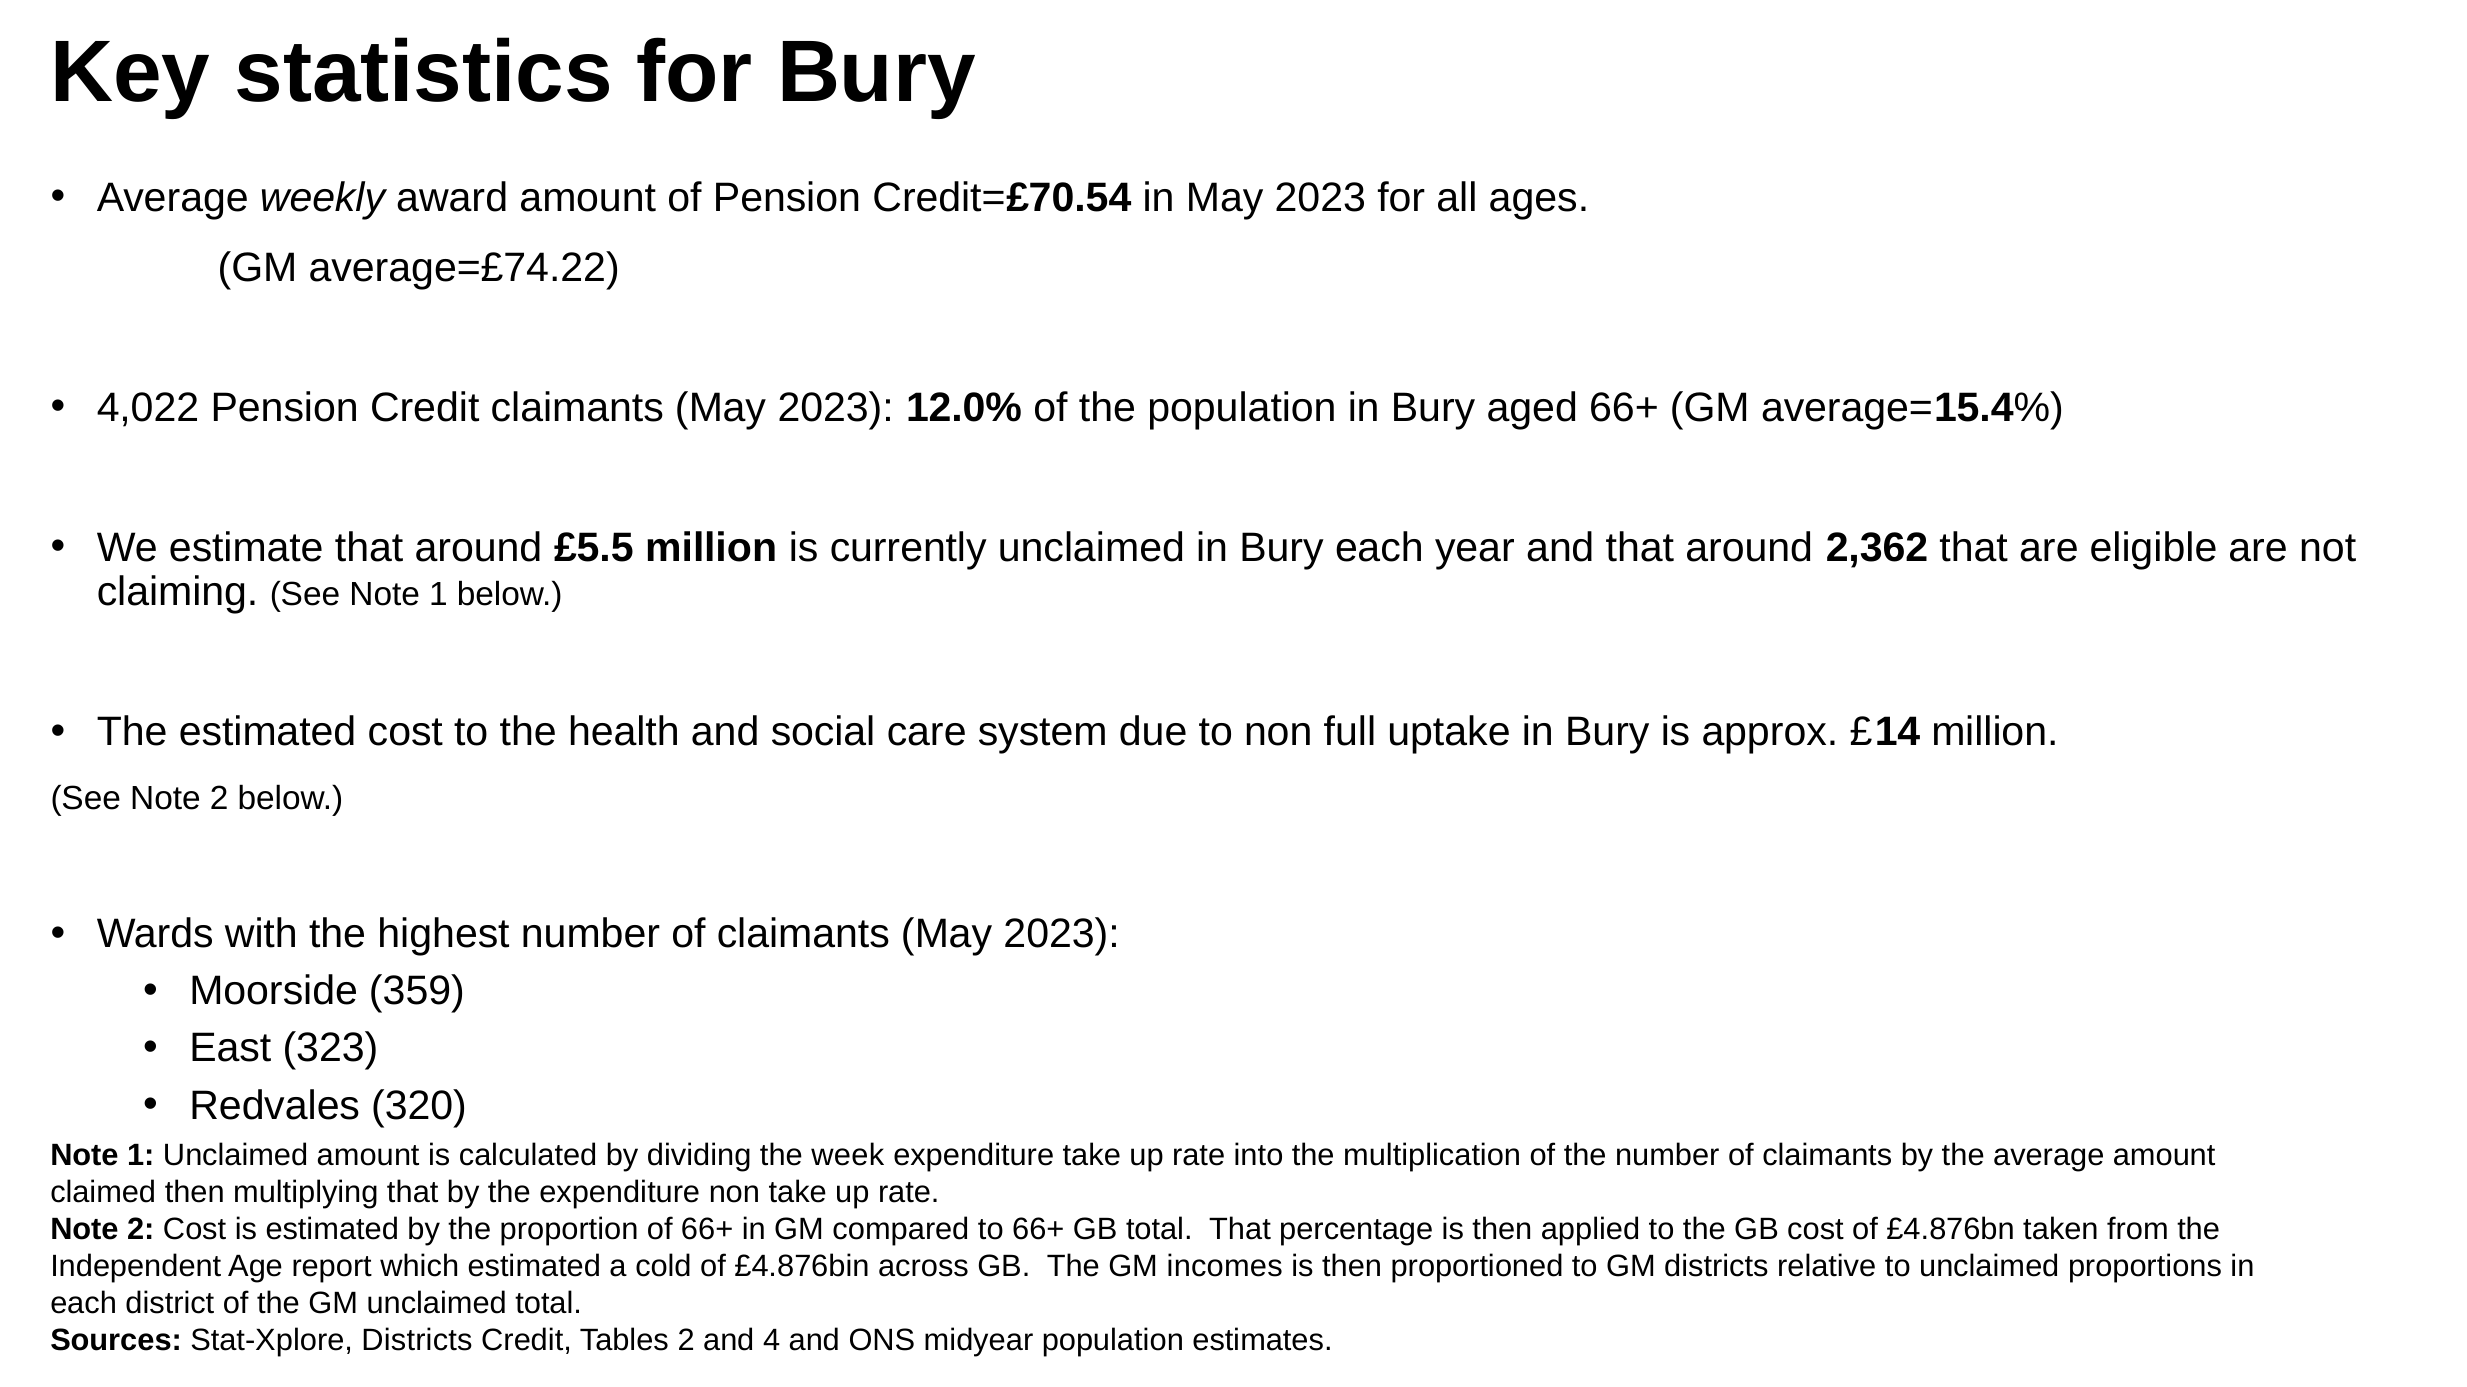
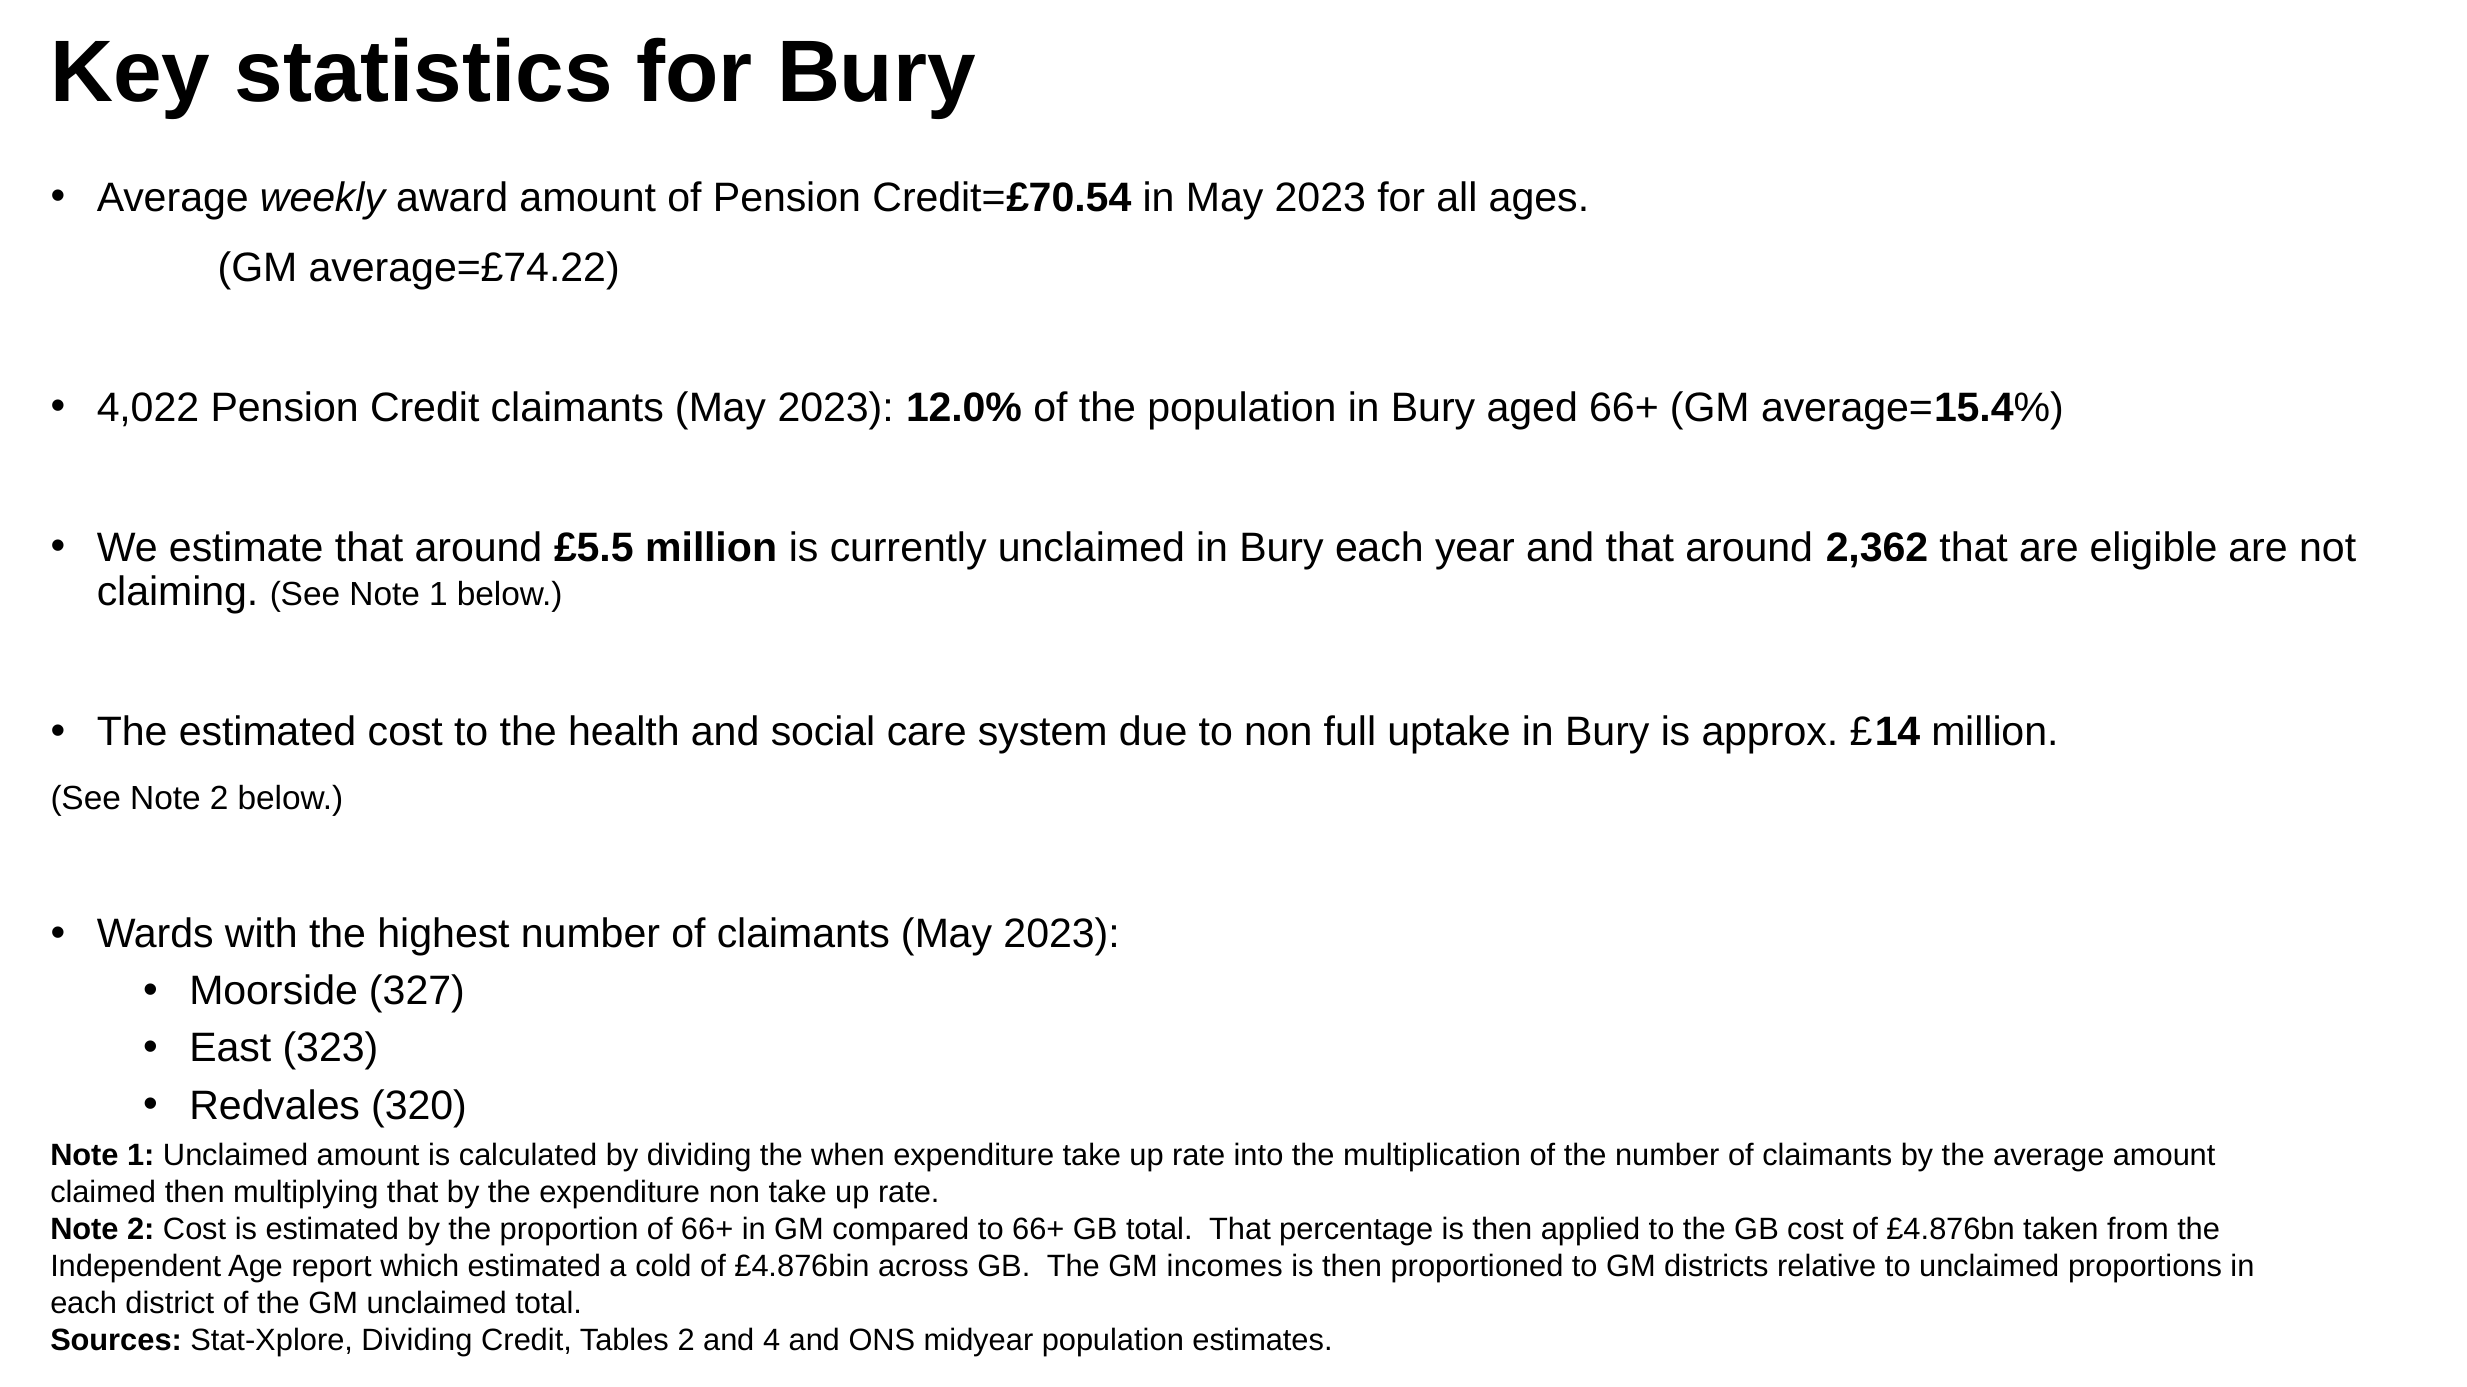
359: 359 -> 327
week: week -> when
Stat-Xplore Districts: Districts -> Dividing
